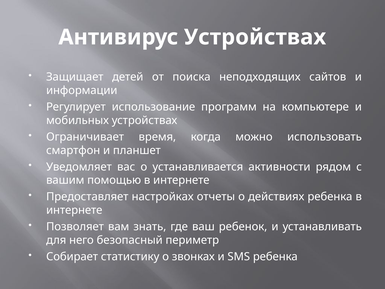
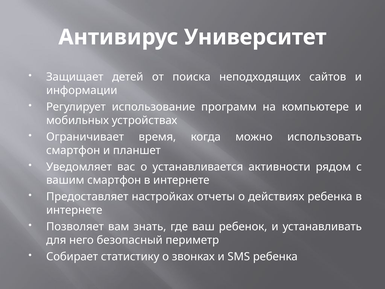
Антивирус Устройствах: Устройствах -> Университет
вашим помощью: помощью -> смартфон
